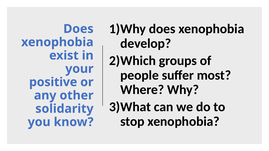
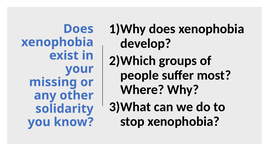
positive: positive -> missing
